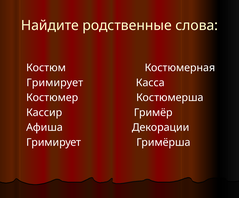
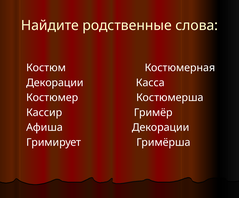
Гримирует at (55, 83): Гримирует -> Декорации
